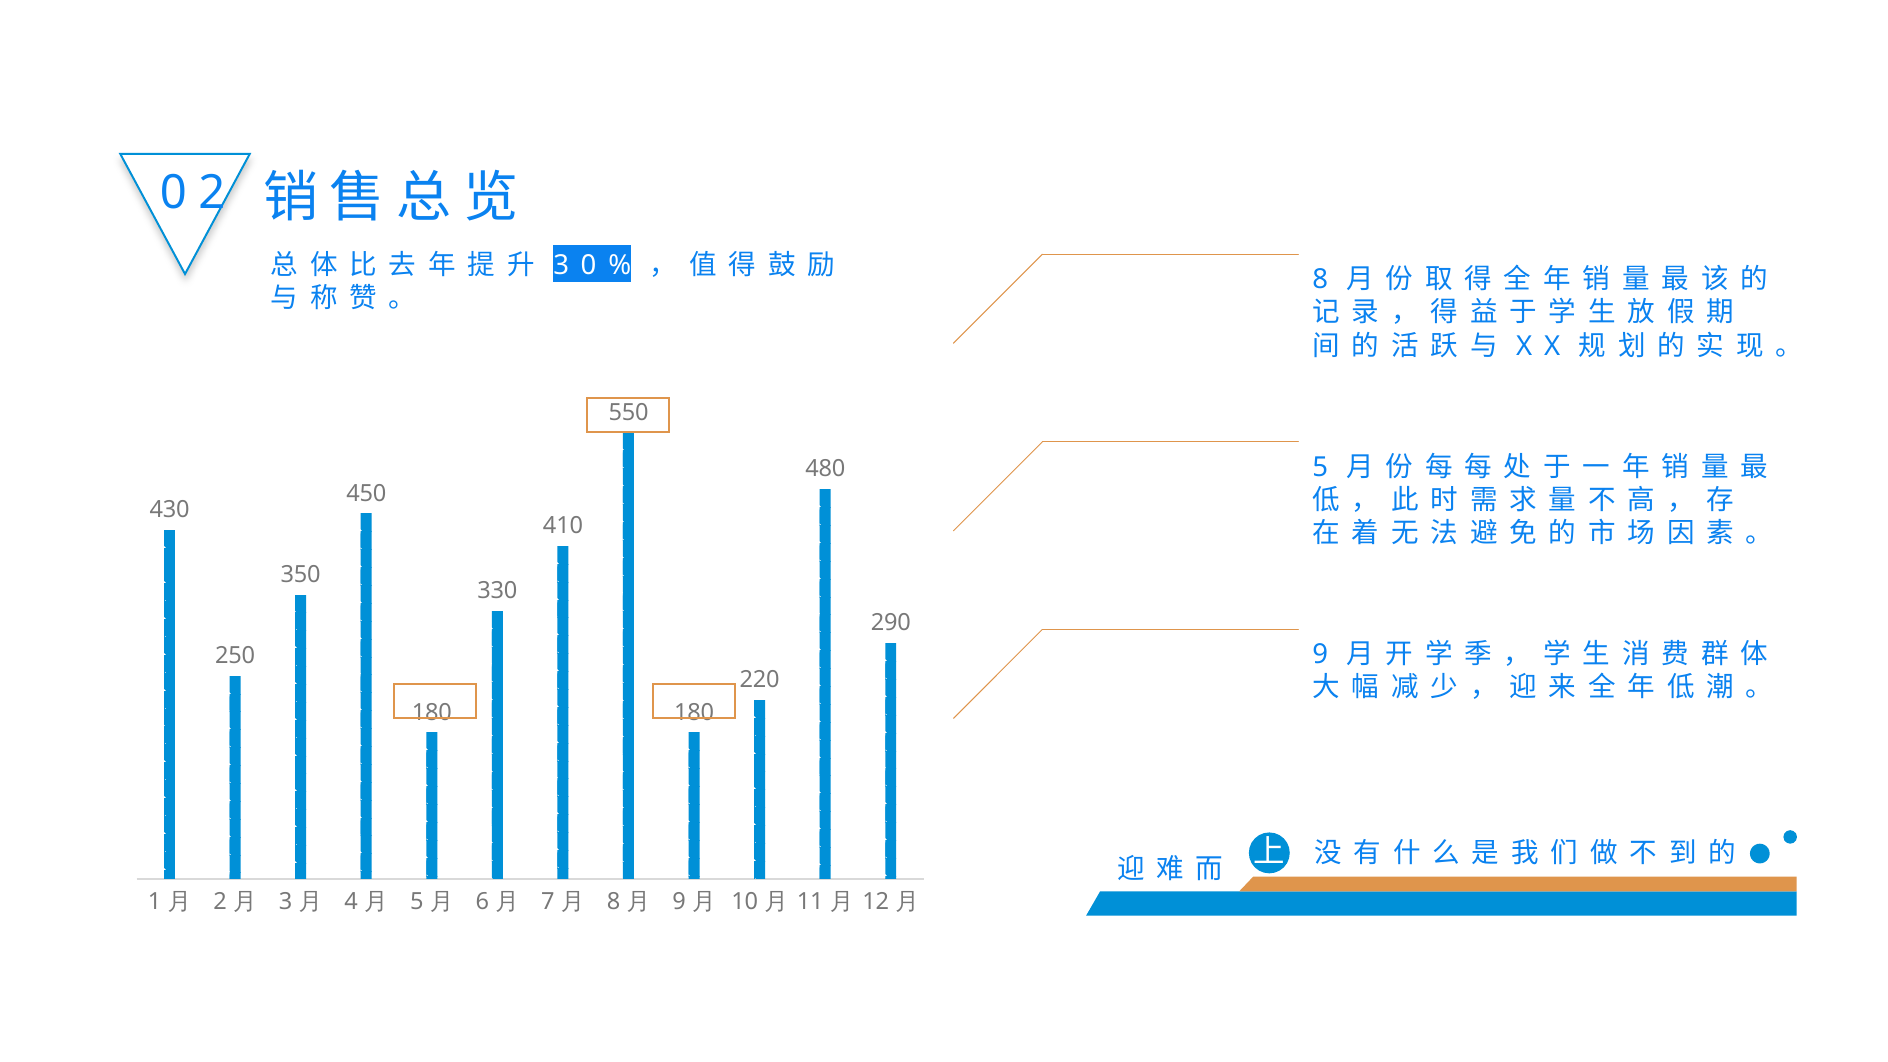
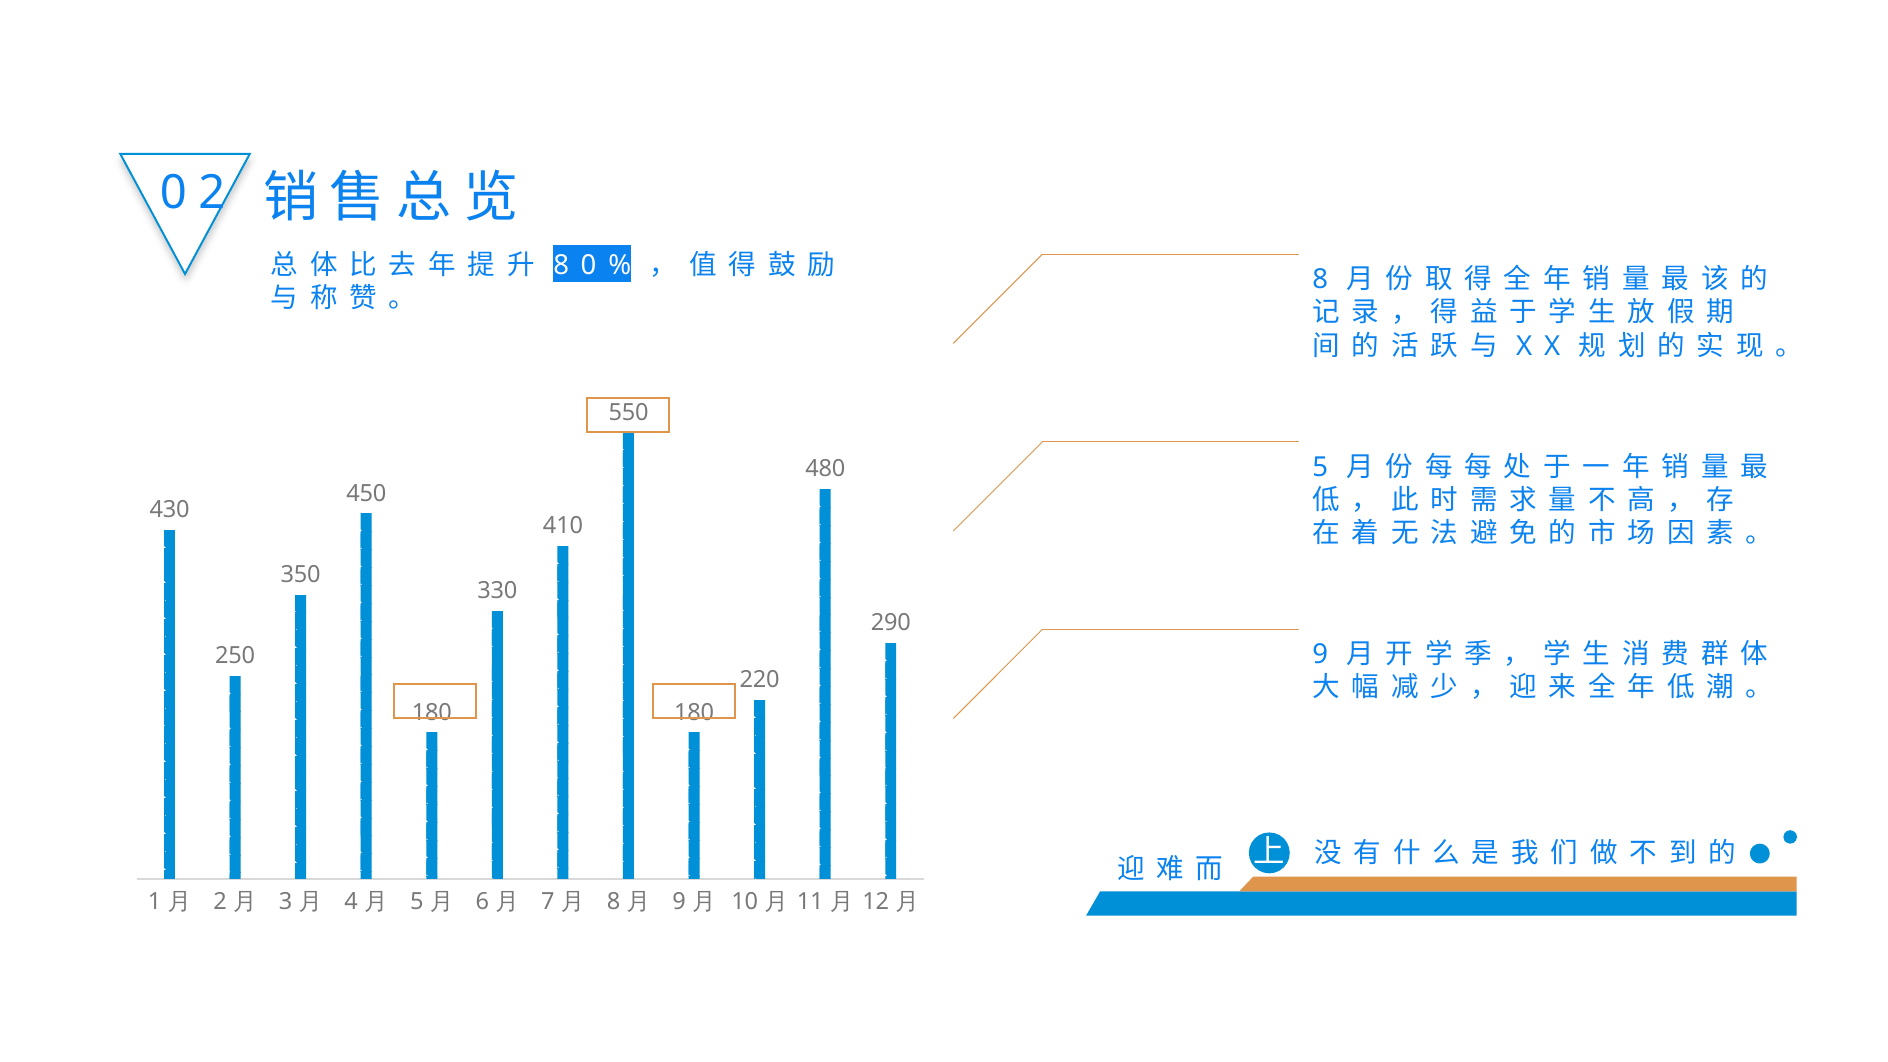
3 at (561, 265): 3 -> 8
